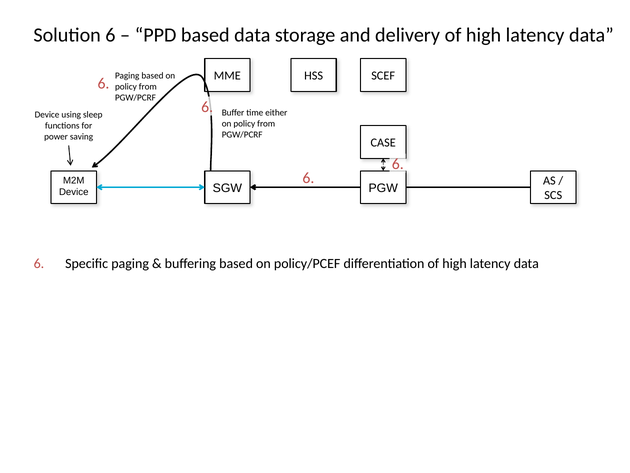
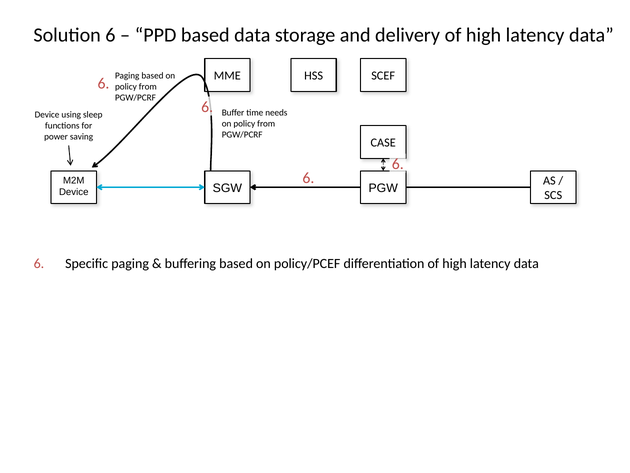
either: either -> needs
